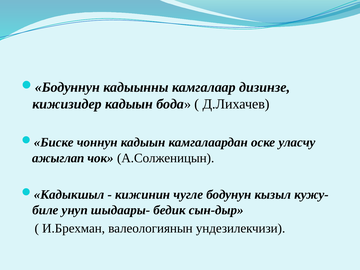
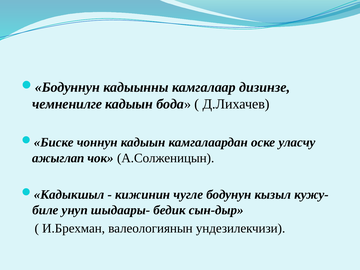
кижизидер: кижизидер -> чемненилге
